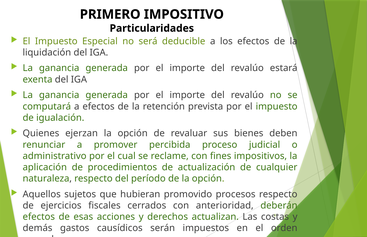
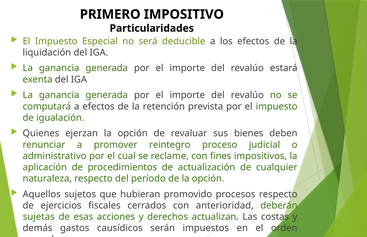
percibida: percibida -> reintegro
efectos at (39, 217): efectos -> sujetas
